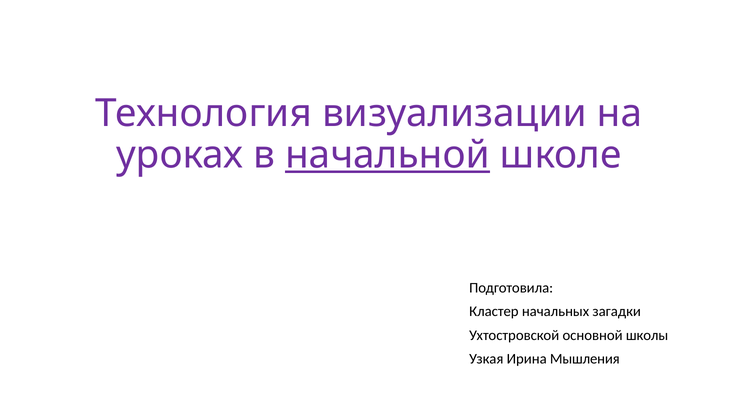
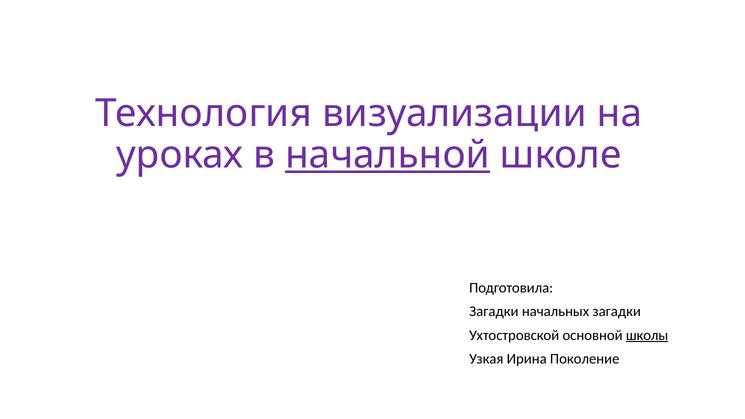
Кластер at (494, 312): Кластер -> Загадки
школы underline: none -> present
Мышления: Мышления -> Поколение
